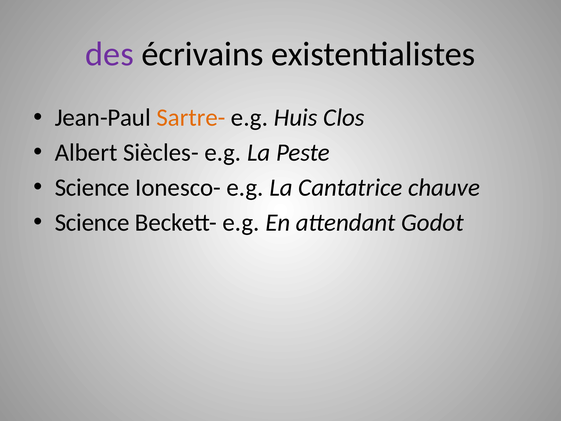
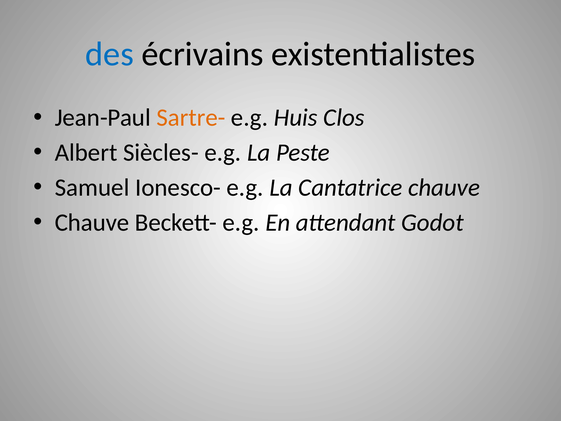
des colour: purple -> blue
Science at (92, 188): Science -> Samuel
Science at (92, 222): Science -> Chauve
